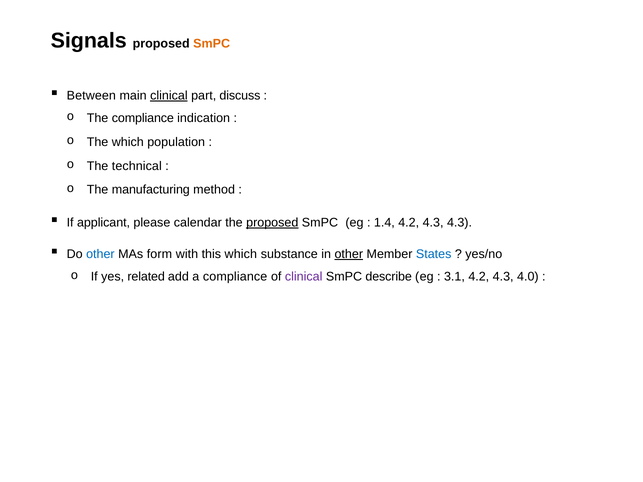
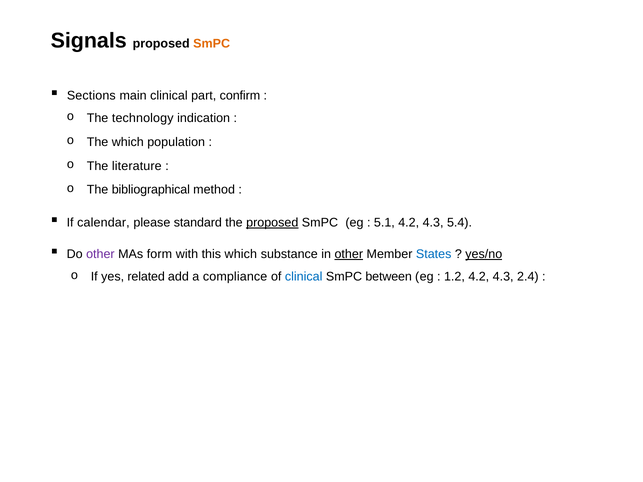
Between: Between -> Sections
clinical at (169, 96) underline: present -> none
discuss: discuss -> confirm
The compliance: compliance -> technology
technical: technical -> literature
manufacturing: manufacturing -> bibliographical
applicant: applicant -> calendar
calendar: calendar -> standard
1.4: 1.4 -> 5.1
4.3 4.3: 4.3 -> 5.4
other at (100, 254) colour: blue -> purple
yes/no underline: none -> present
clinical at (304, 277) colour: purple -> blue
describe: describe -> between
3.1: 3.1 -> 1.2
4.0: 4.0 -> 2.4
